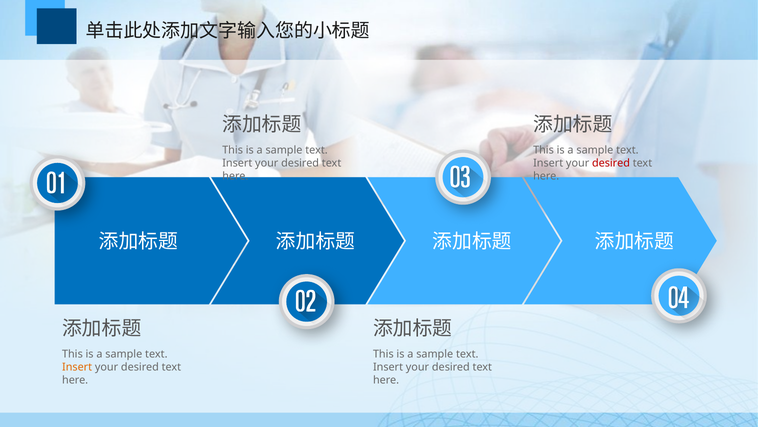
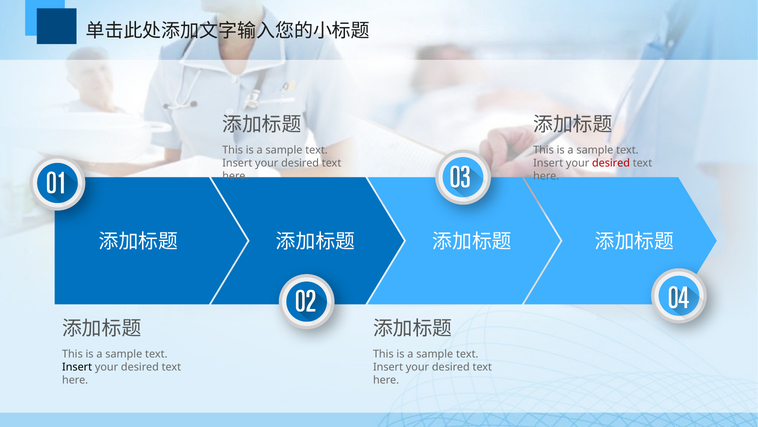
Insert at (77, 367) colour: orange -> black
